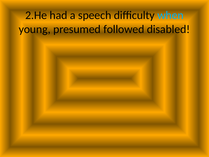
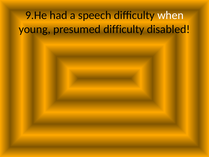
2.He: 2.He -> 9.He
when colour: light blue -> white
presumed followed: followed -> difficulty
